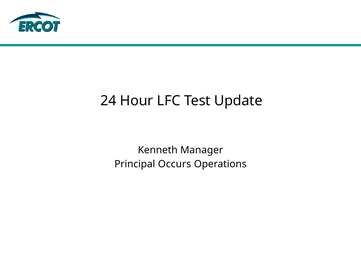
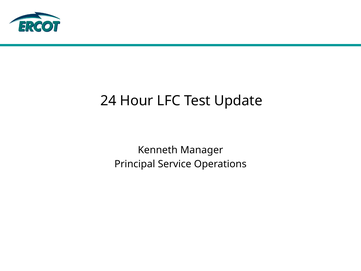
Occurs: Occurs -> Service
